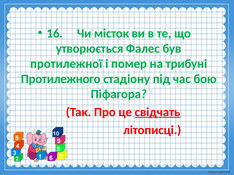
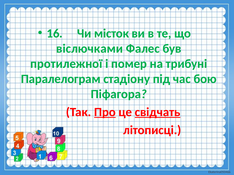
утворюється: утворюється -> віслючками
Протилежного: Протилежного -> Паралелограм
Про underline: none -> present
